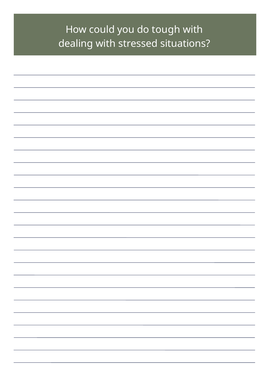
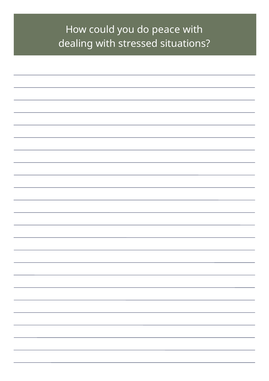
tough: tough -> peace
